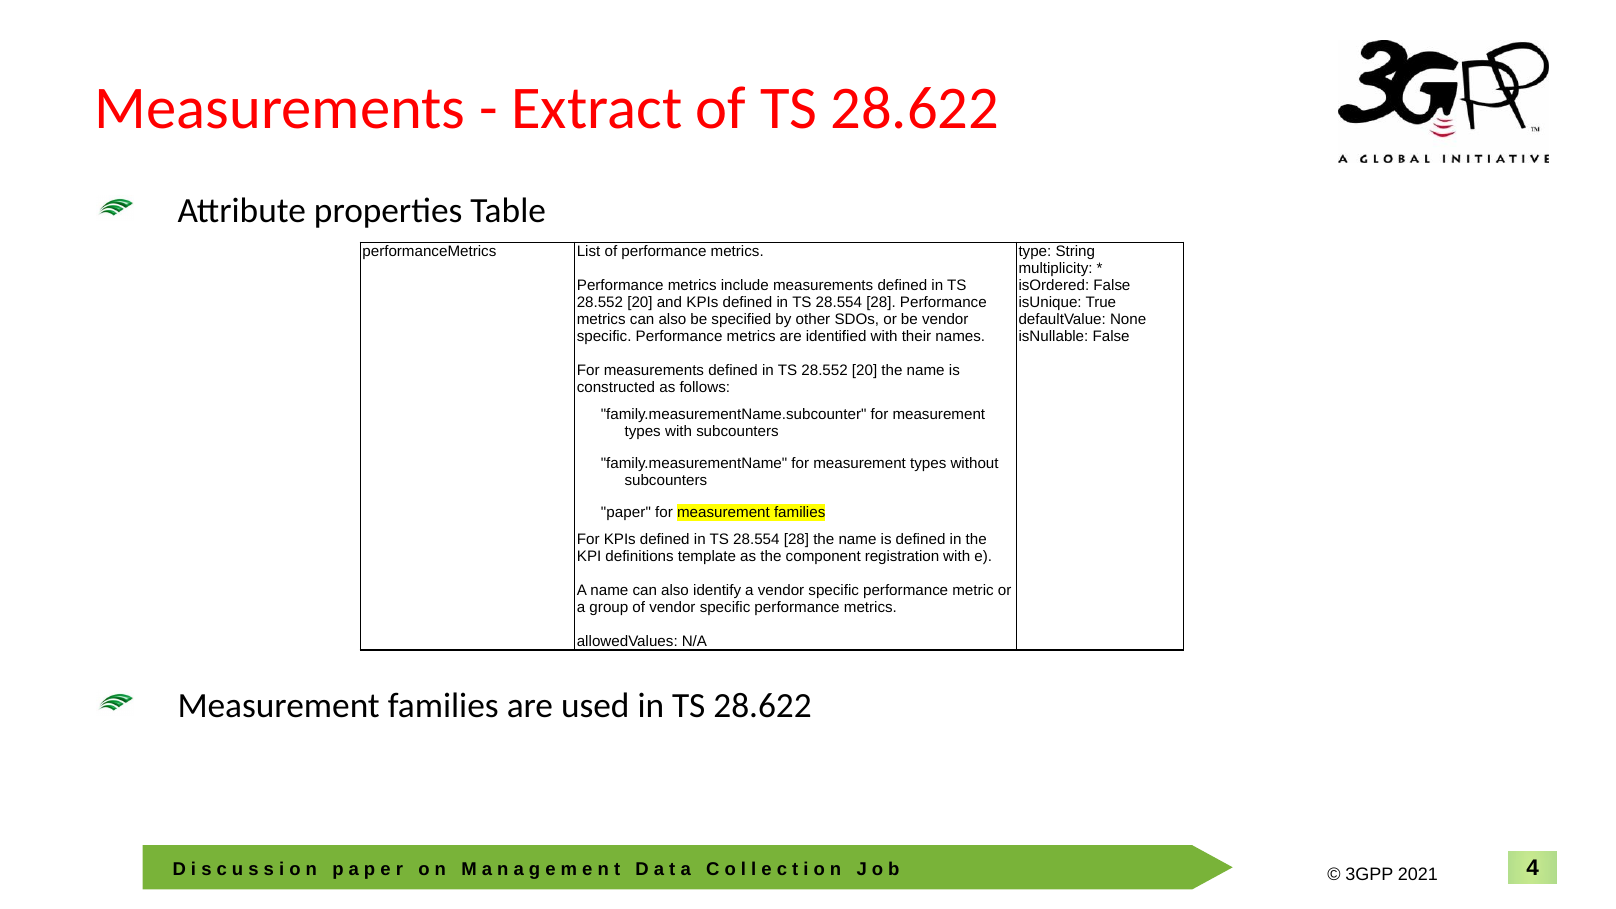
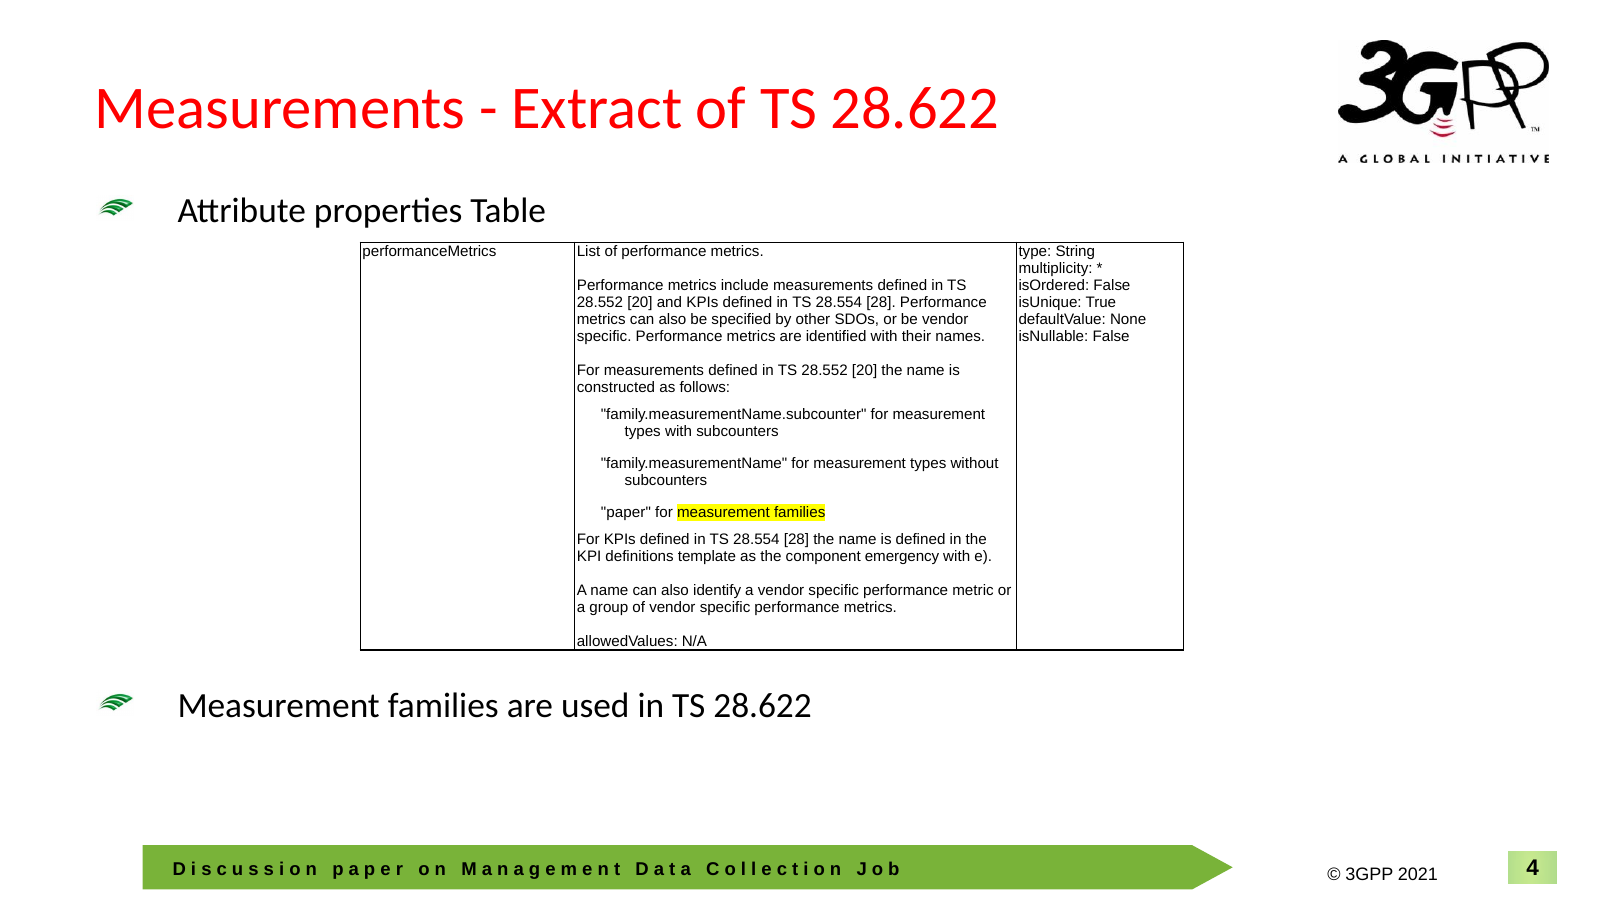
registration: registration -> emergency
